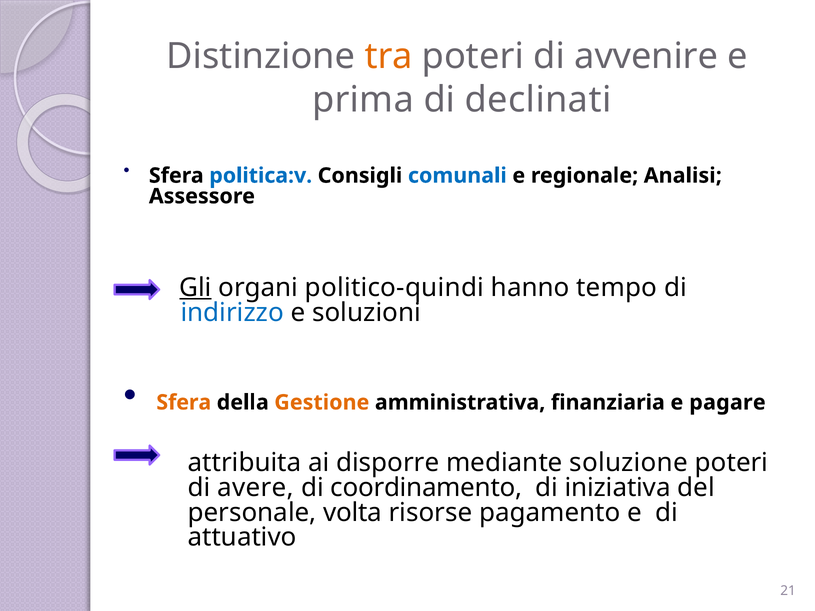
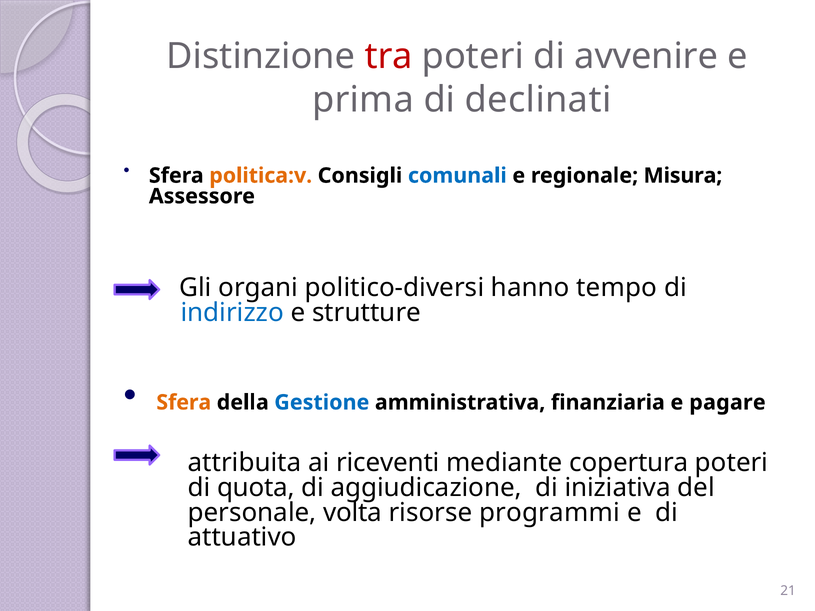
tra colour: orange -> red
politica:v colour: blue -> orange
Analisi: Analisi -> Misura
Gli underline: present -> none
politico-quindi: politico-quindi -> politico-diversi
soluzioni: soluzioni -> strutture
Gestione colour: orange -> blue
disporre: disporre -> riceventi
soluzione: soluzione -> copertura
avere: avere -> quota
coordinamento: coordinamento -> aggiudicazione
pagamento: pagamento -> programmi
